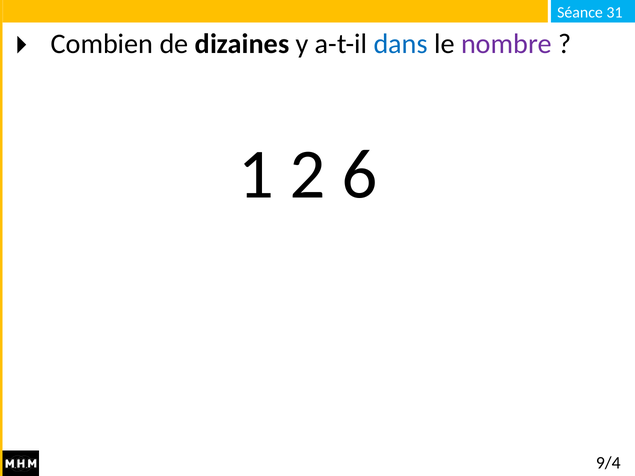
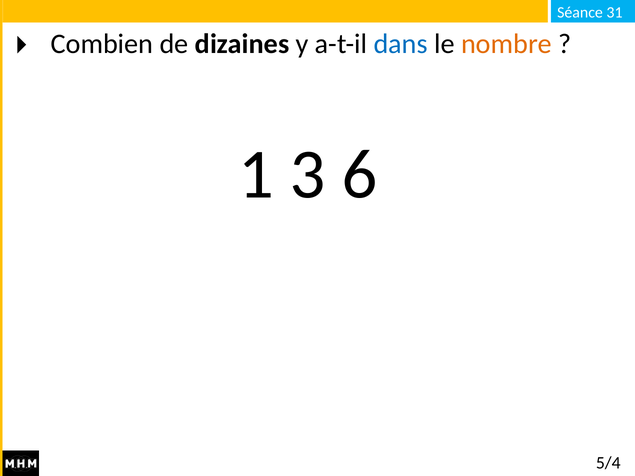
nombre colour: purple -> orange
2: 2 -> 3
9/4: 9/4 -> 5/4
